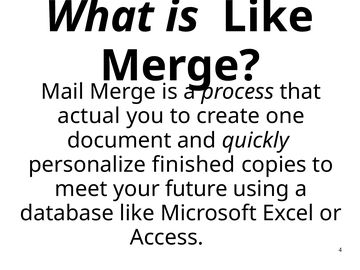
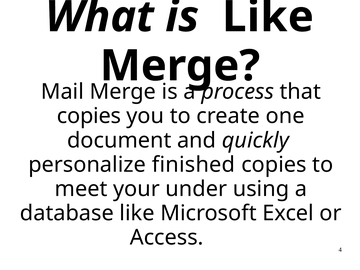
actual at (89, 116): actual -> copies
future: future -> under
